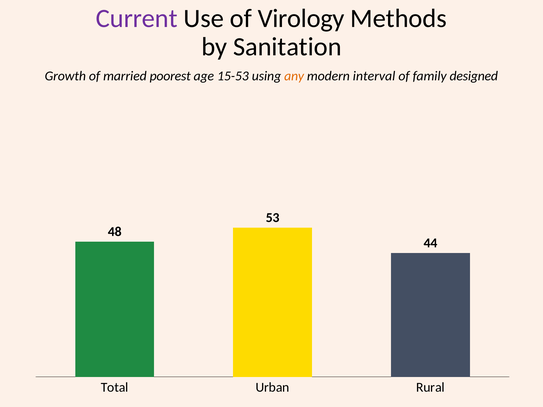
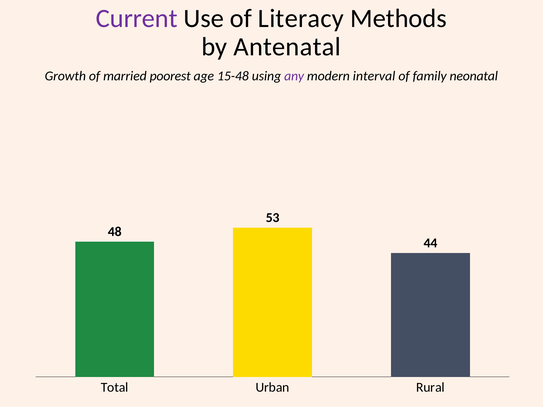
Virology: Virology -> Literacy
Sanitation: Sanitation -> Antenatal
15-53: 15-53 -> 15-48
any colour: orange -> purple
designed: designed -> neonatal
